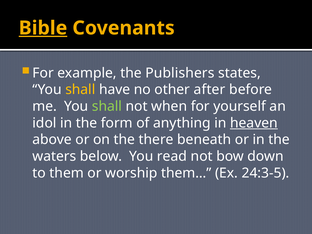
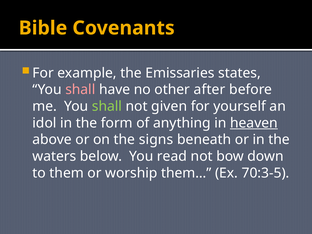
Bible underline: present -> none
Publishers: Publishers -> Emissaries
shall at (80, 90) colour: yellow -> pink
when: when -> given
there: there -> signs
24:3-5: 24:3-5 -> 70:3-5
